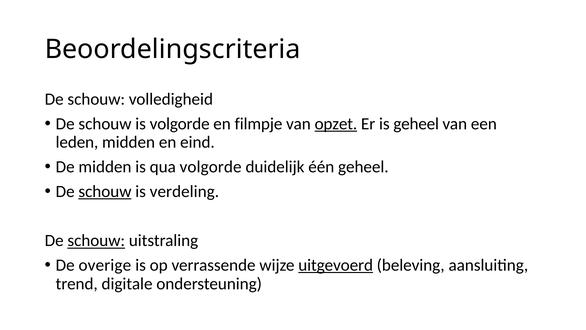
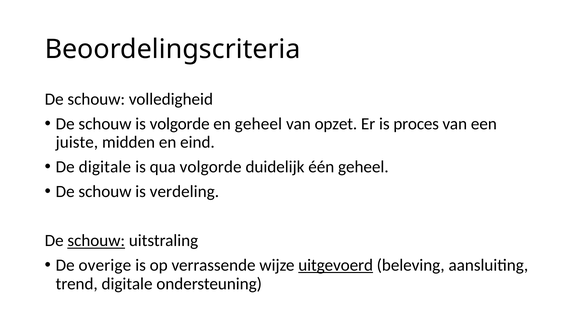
en filmpje: filmpje -> geheel
opzet underline: present -> none
is geheel: geheel -> proces
leden: leden -> juiste
De midden: midden -> digitale
schouw at (105, 191) underline: present -> none
